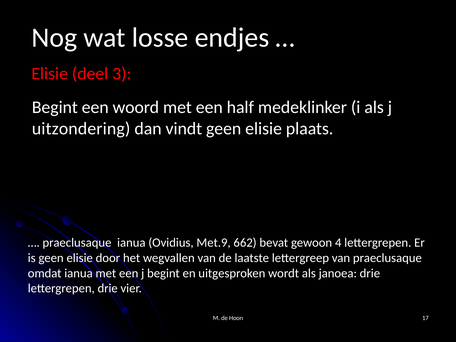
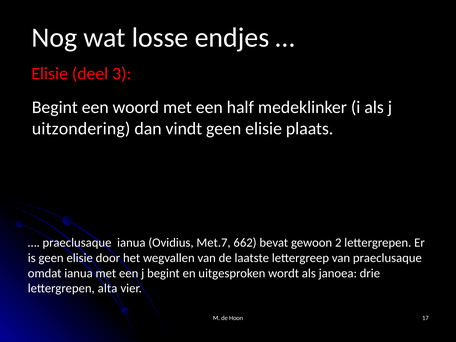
Met.9: Met.9 -> Met.7
4: 4 -> 2
lettergrepen drie: drie -> alta
